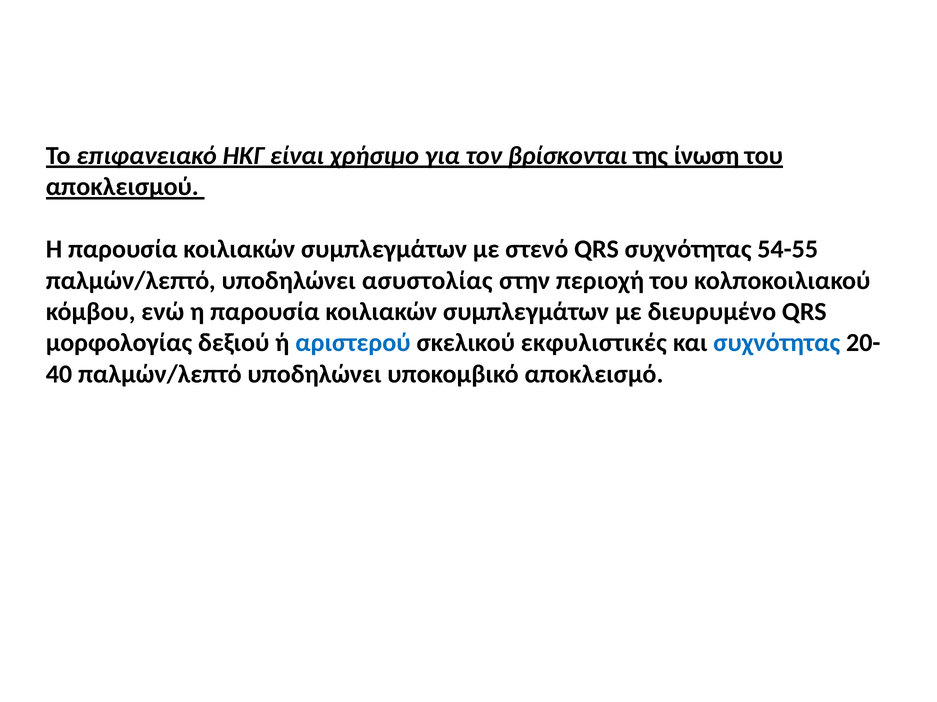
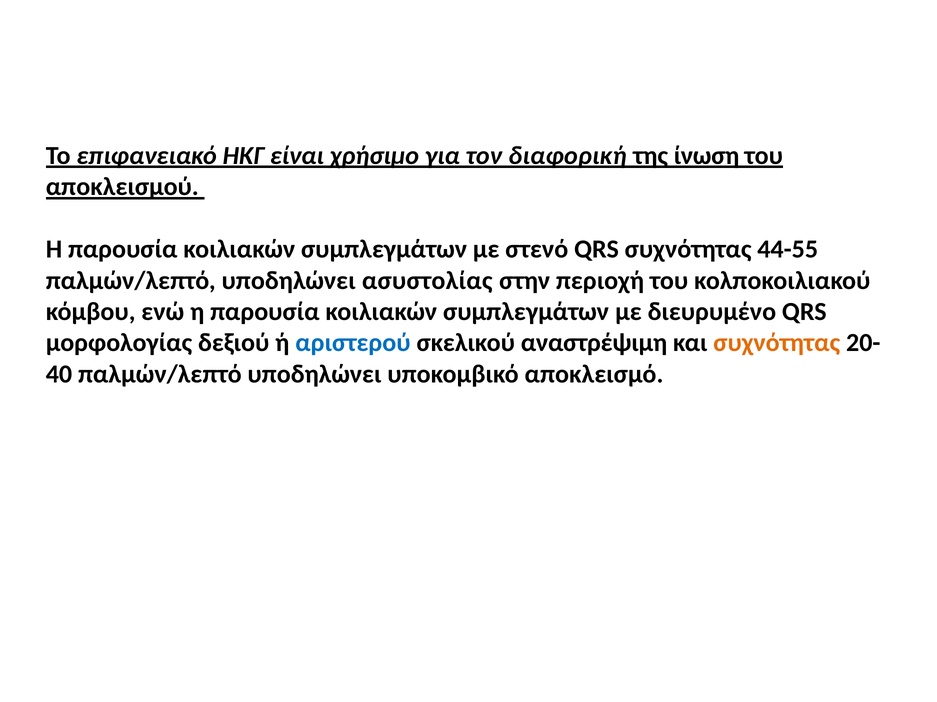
βρίσκονται: βρίσκονται -> διαφορική
54-55: 54-55 -> 44-55
εκφυλιστικές: εκφυλιστικές -> αναστρέψιμη
συχνότητας at (777, 343) colour: blue -> orange
